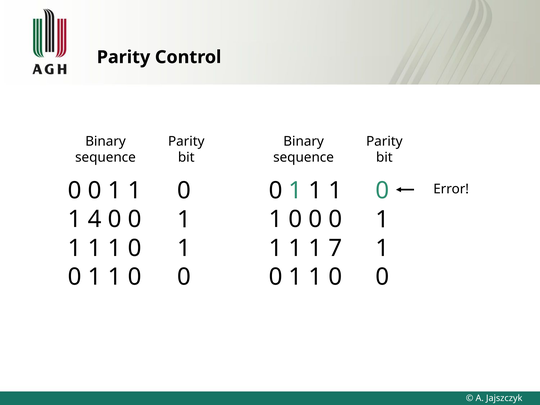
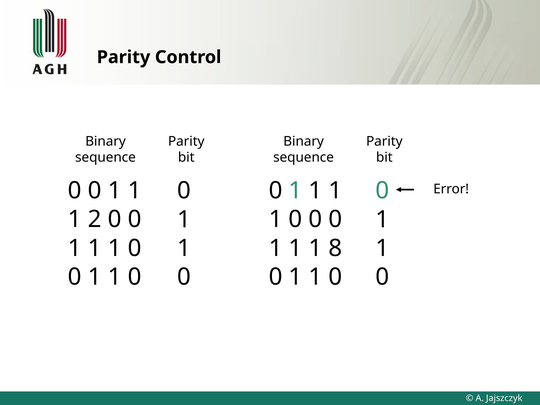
4: 4 -> 2
7: 7 -> 8
